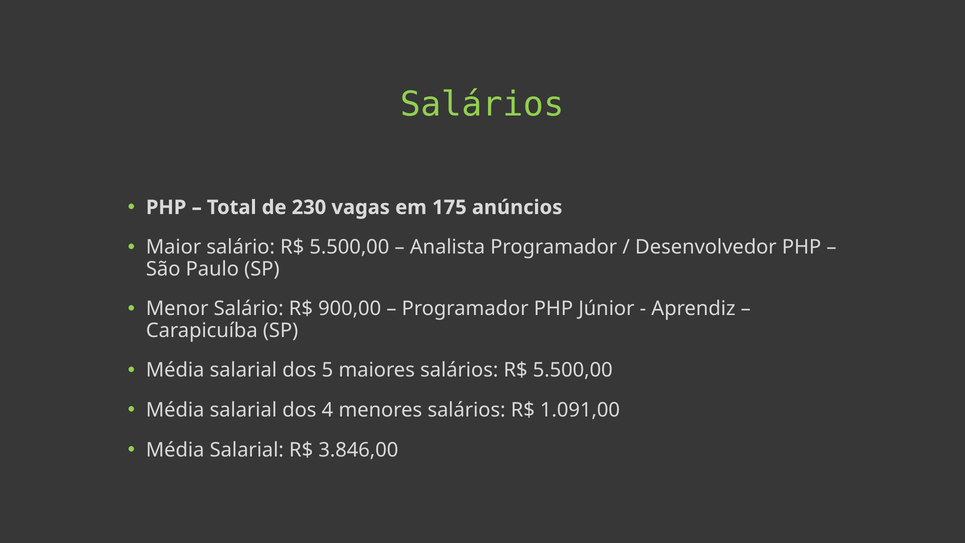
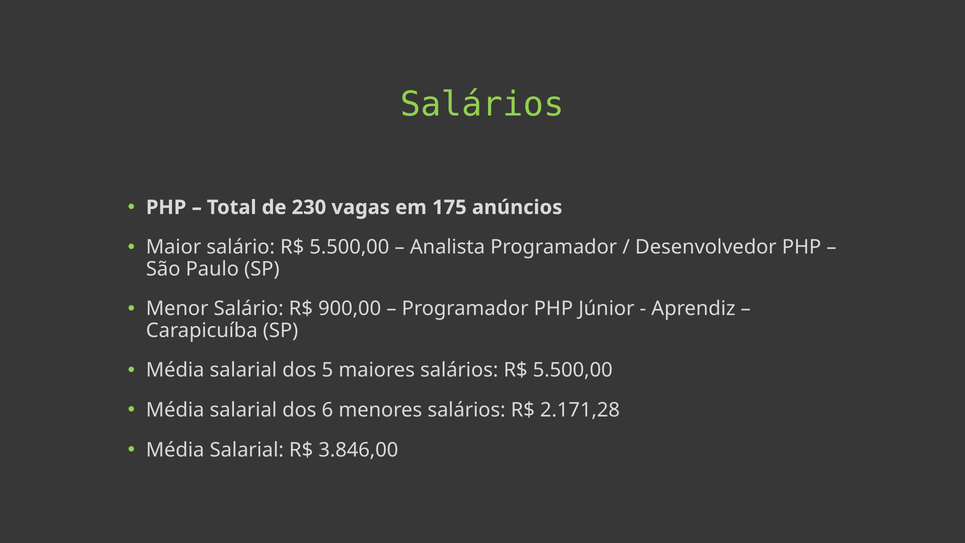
4: 4 -> 6
1.091,00: 1.091,00 -> 2.171,28
